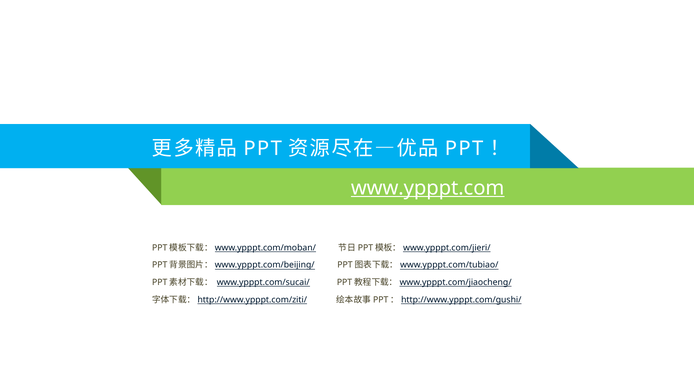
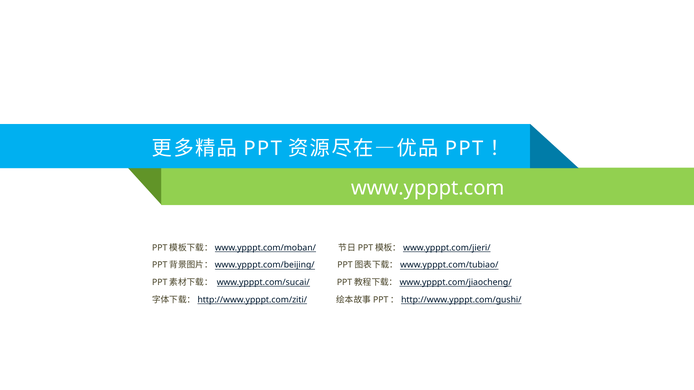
www.ypppt.com underline: present -> none
